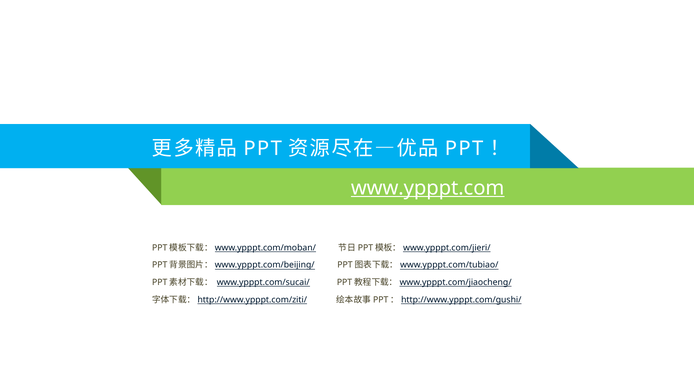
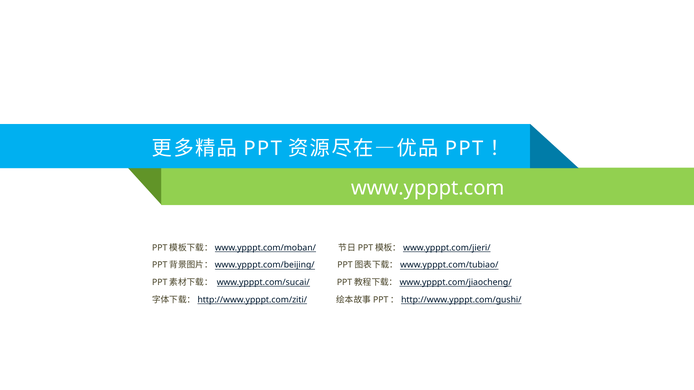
www.ypppt.com underline: present -> none
